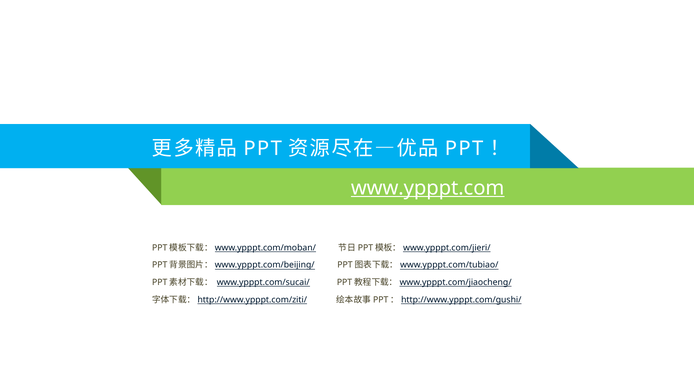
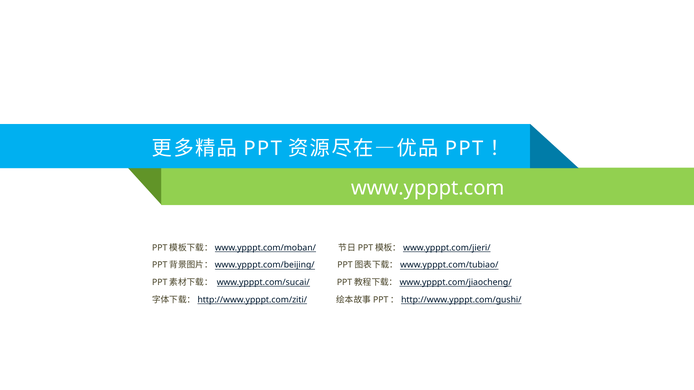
www.ypppt.com underline: present -> none
